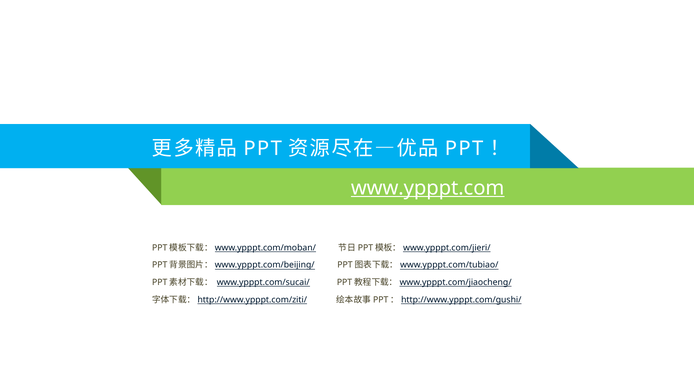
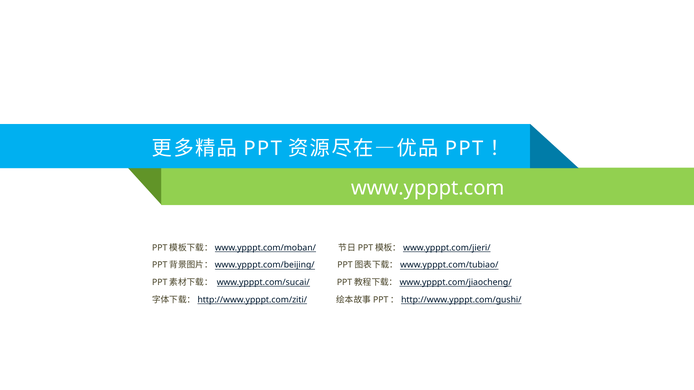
www.ypppt.com underline: present -> none
